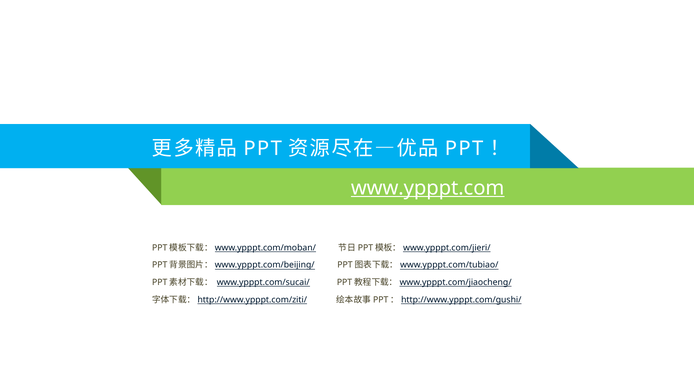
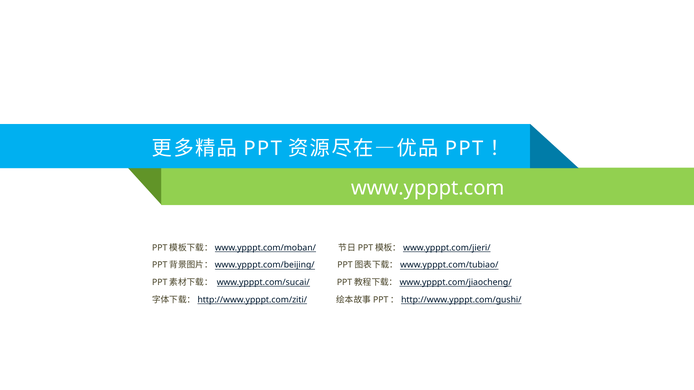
www.ypppt.com underline: present -> none
